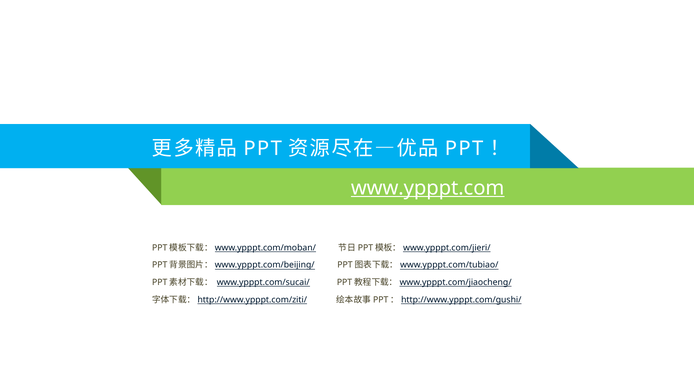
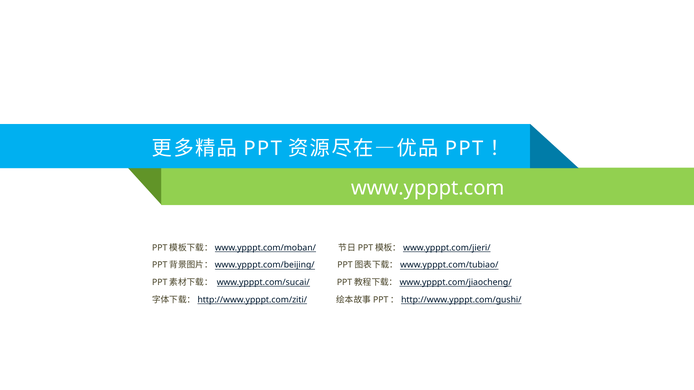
www.ypppt.com underline: present -> none
